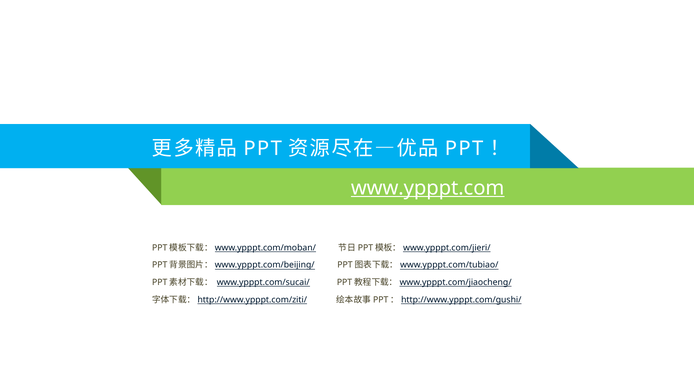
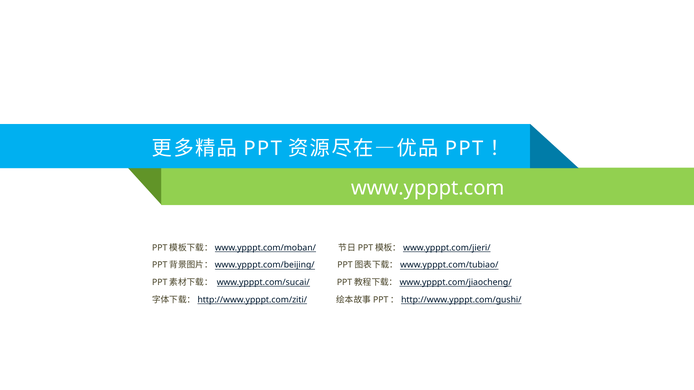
www.ypppt.com underline: present -> none
